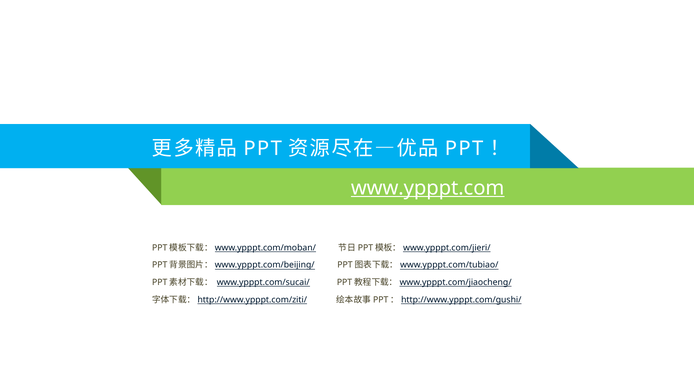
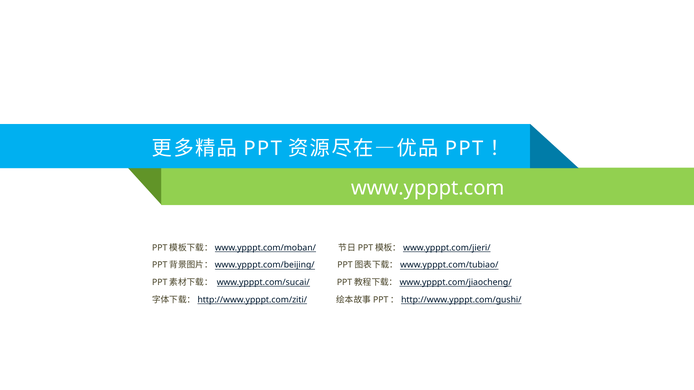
www.ypppt.com underline: present -> none
